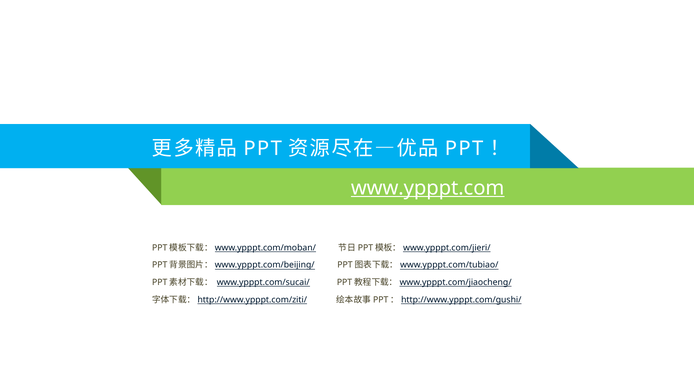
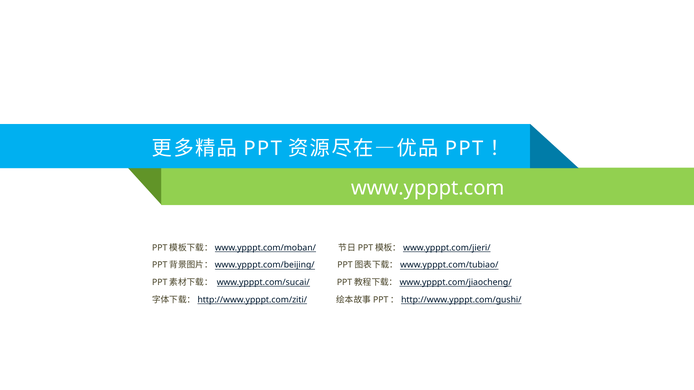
www.ypppt.com underline: present -> none
